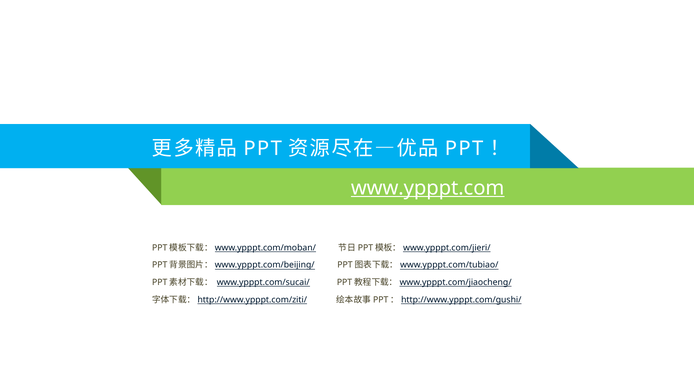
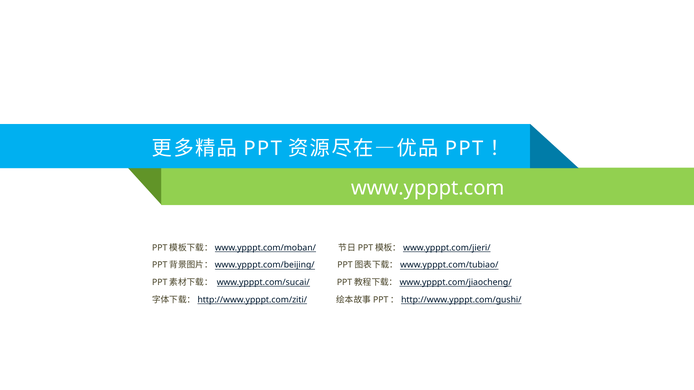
www.ypppt.com underline: present -> none
